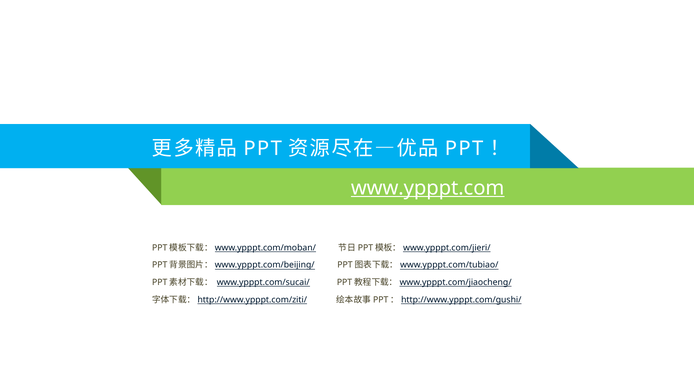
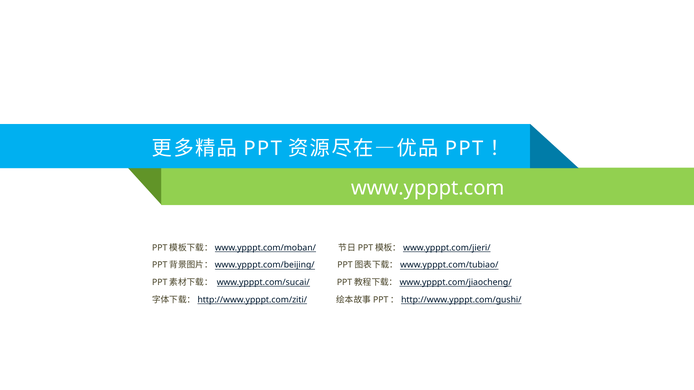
www.ypppt.com underline: present -> none
